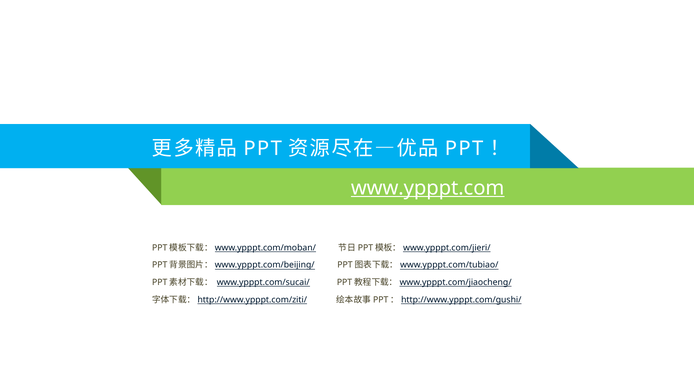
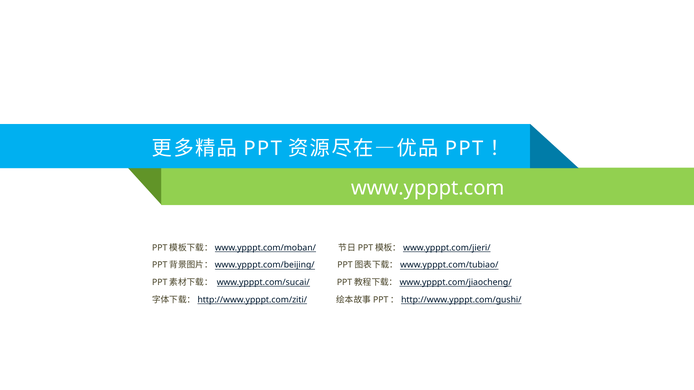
www.ypppt.com underline: present -> none
